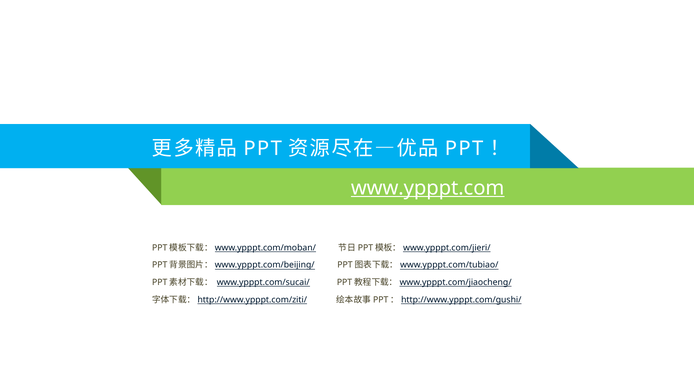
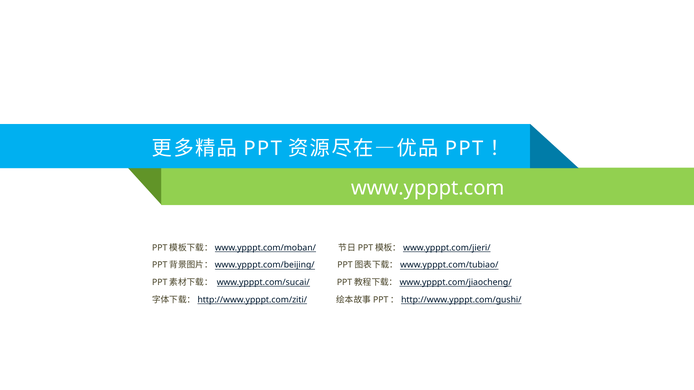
www.ypppt.com underline: present -> none
